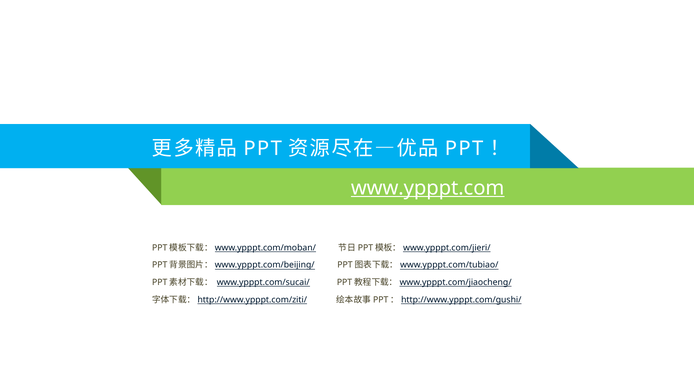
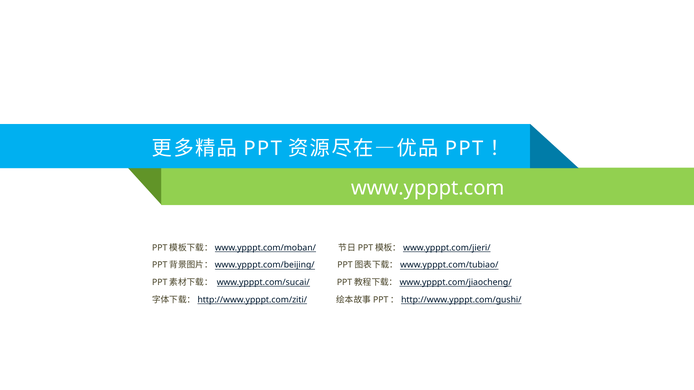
www.ypppt.com underline: present -> none
